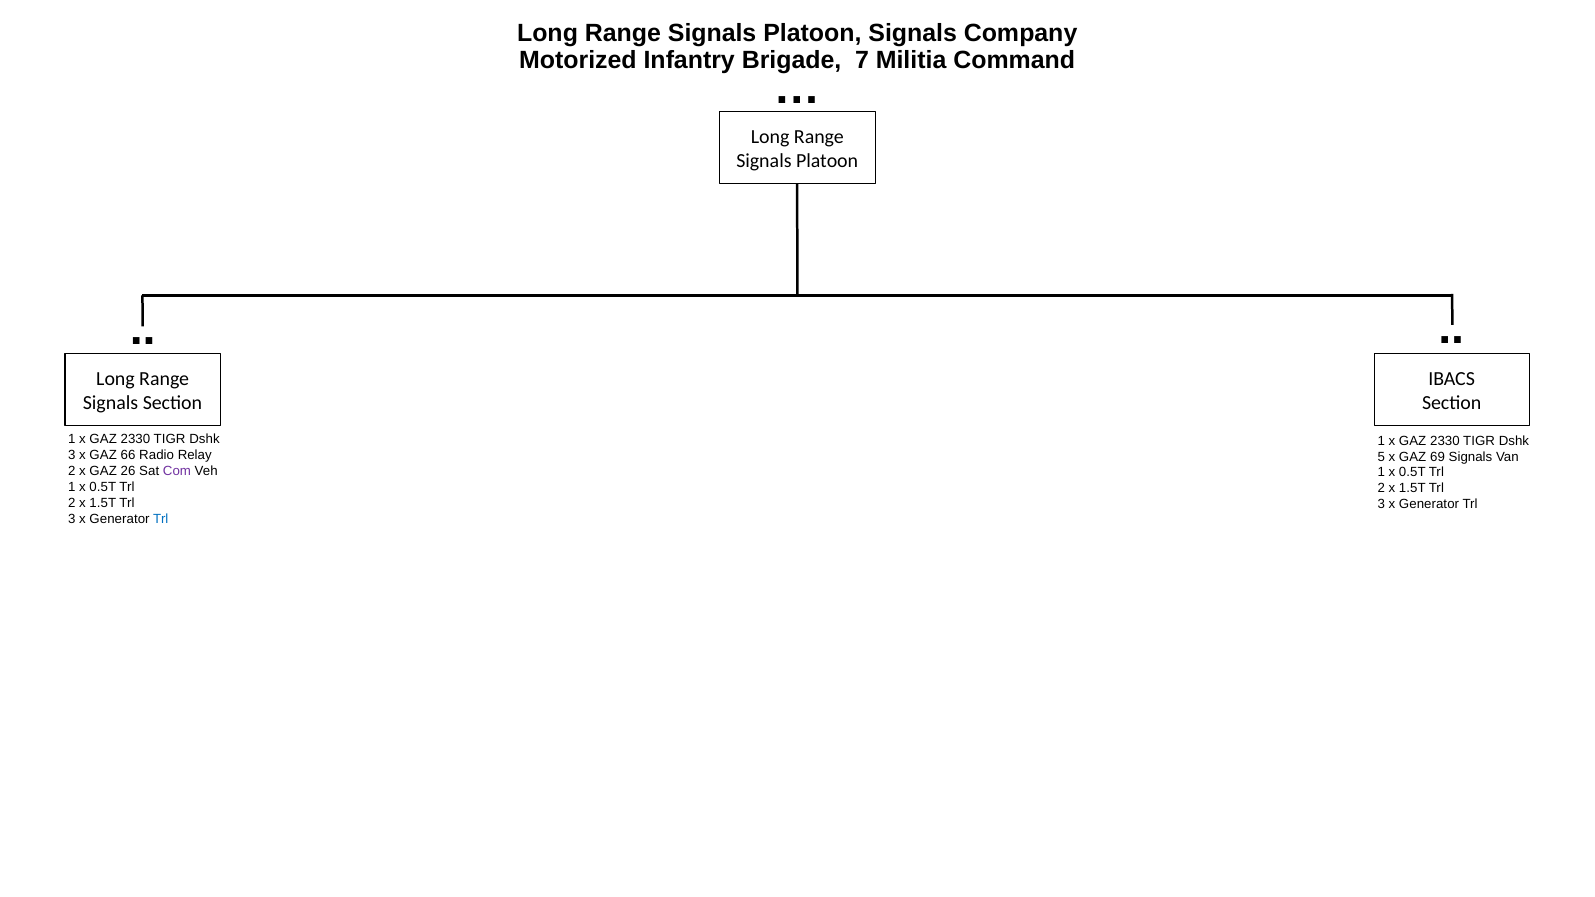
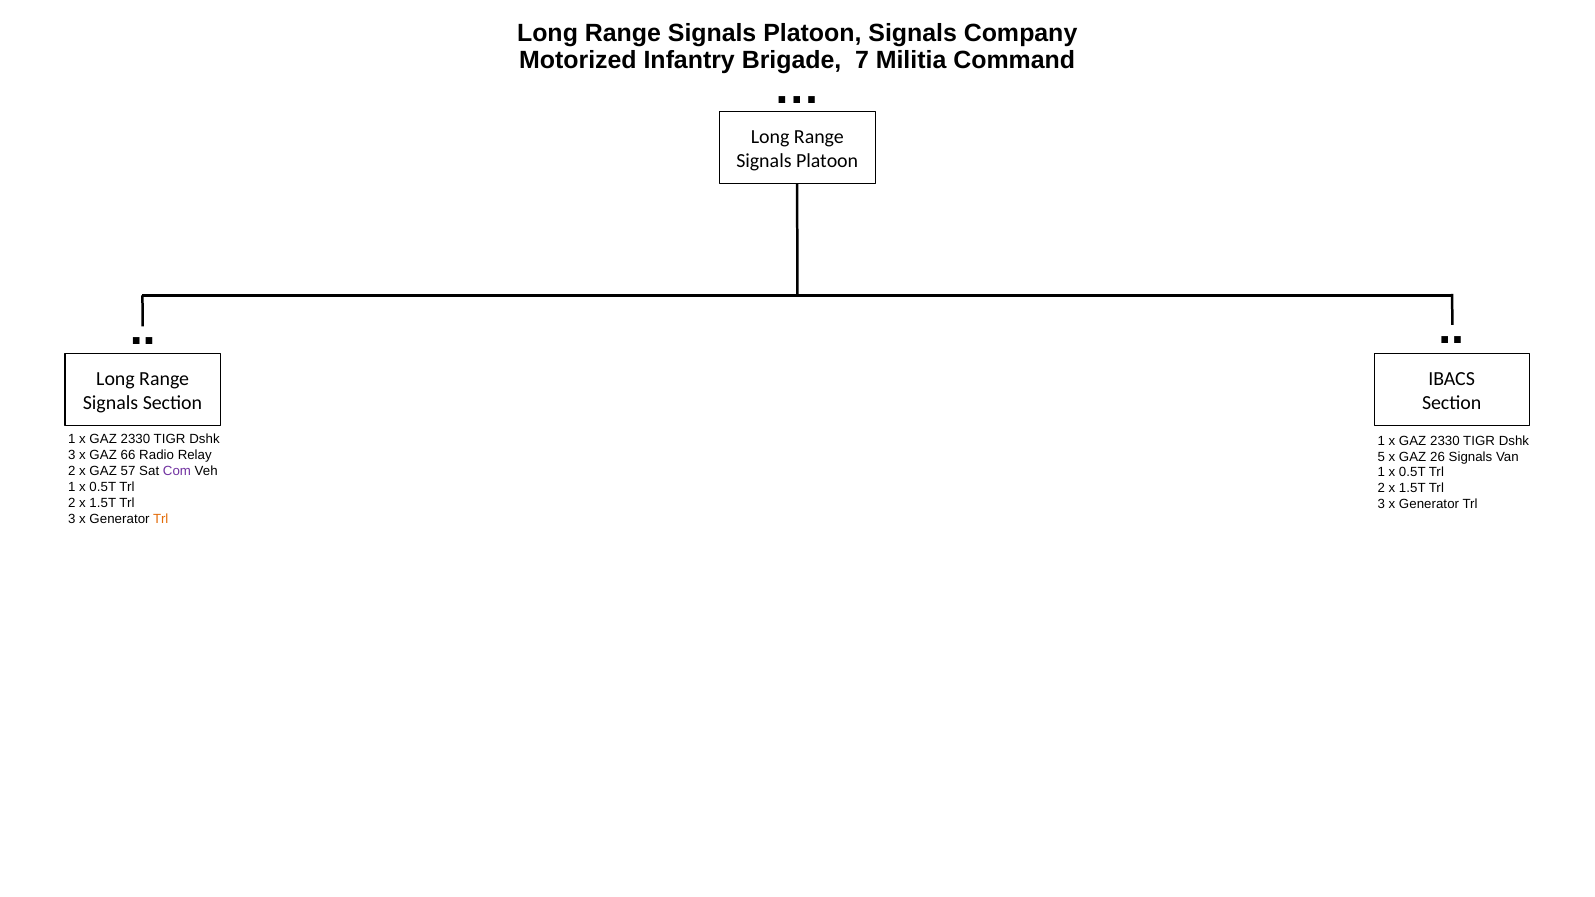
69: 69 -> 26
26: 26 -> 57
Trl at (161, 519) colour: blue -> orange
